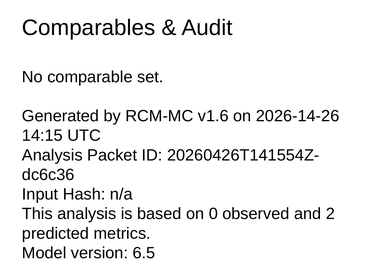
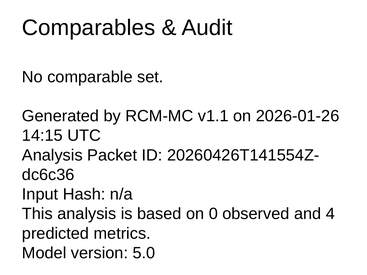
v1.6: v1.6 -> v1.1
2026-14-26: 2026-14-26 -> 2026-01-26
2: 2 -> 4
6.5: 6.5 -> 5.0
